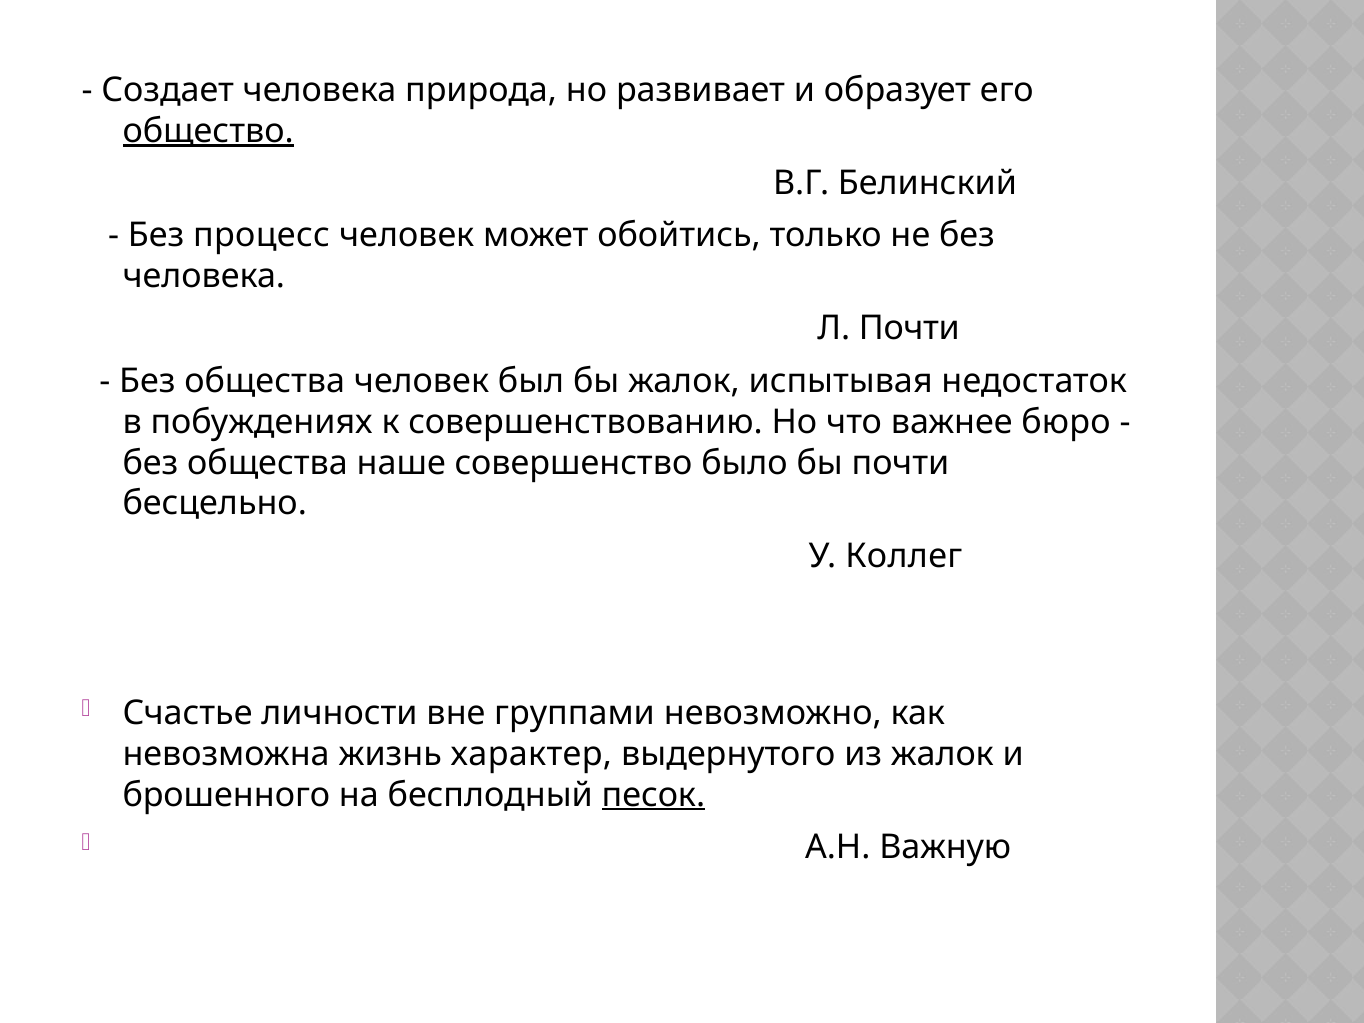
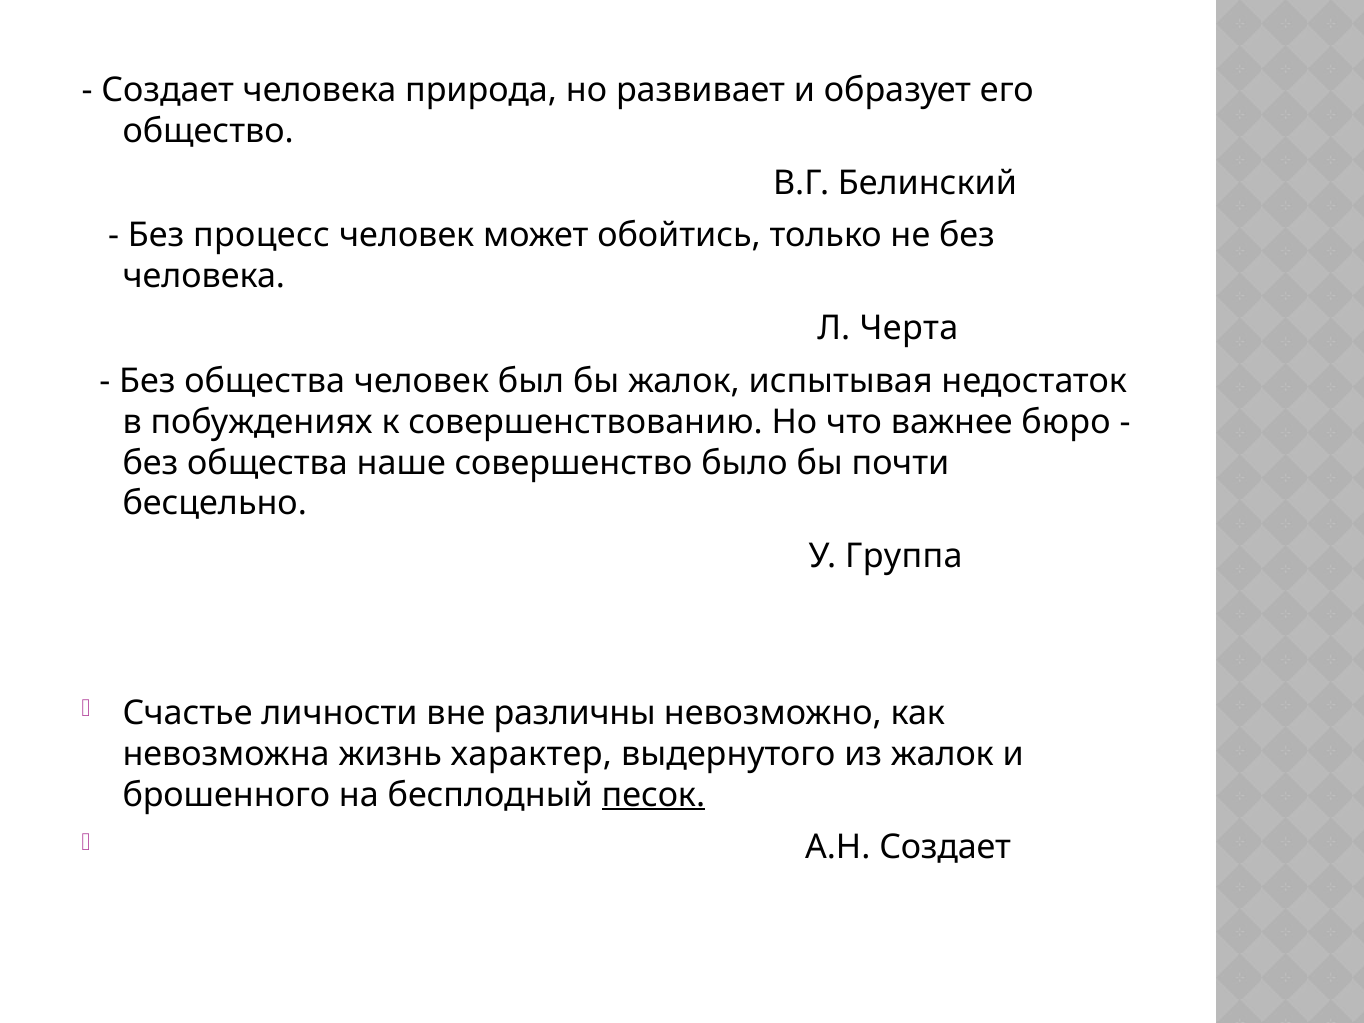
общество underline: present -> none
Л Почти: Почти -> Черта
Коллег: Коллег -> Группа
группами: группами -> различны
А.Н Важную: Важную -> Создает
